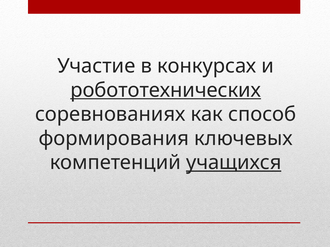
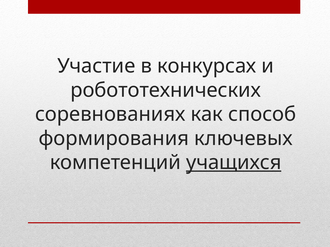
робототехнических underline: present -> none
